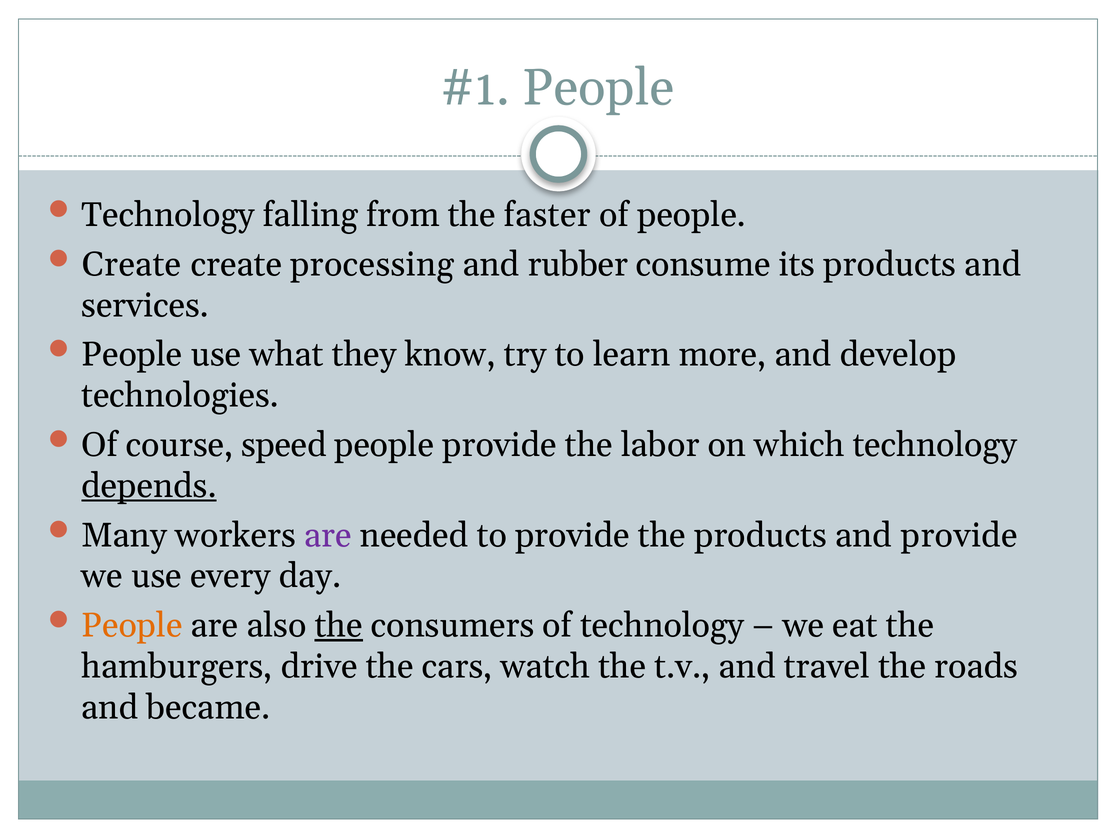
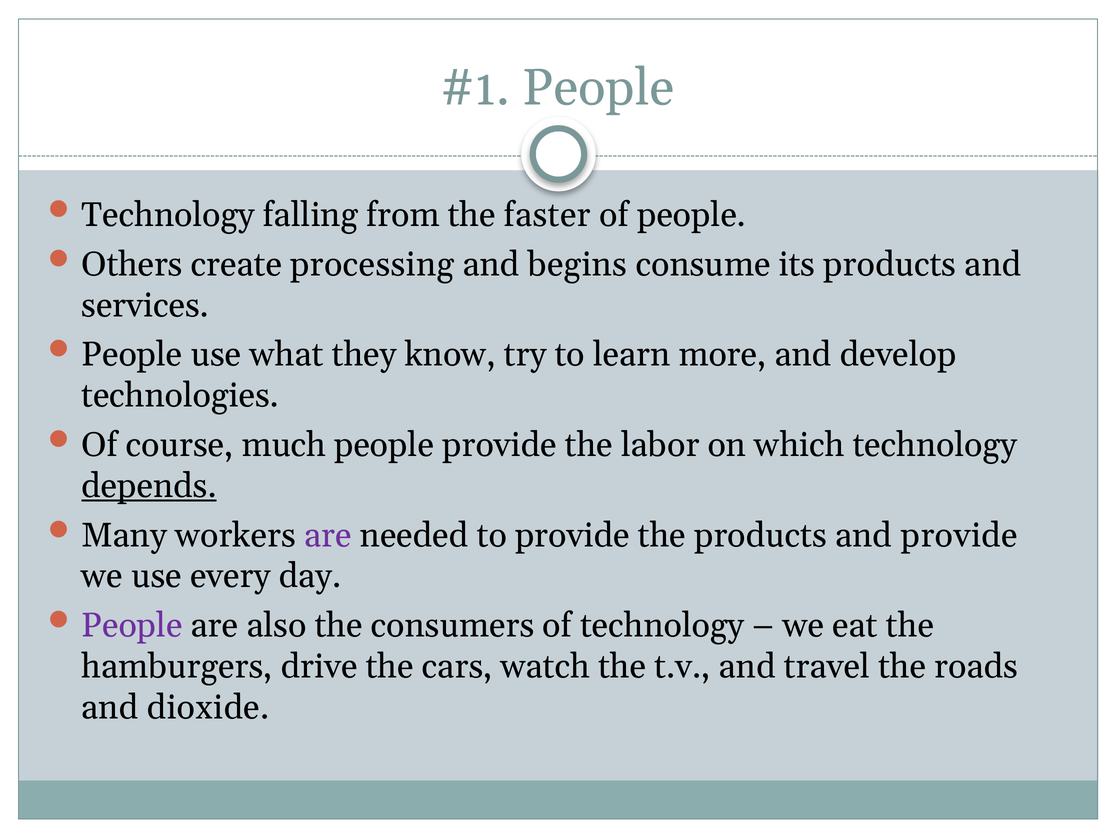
Create at (132, 264): Create -> Others
rubber: rubber -> begins
speed: speed -> much
People at (132, 625) colour: orange -> purple
the at (339, 625) underline: present -> none
became: became -> dioxide
